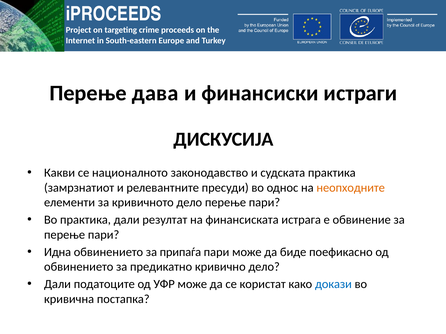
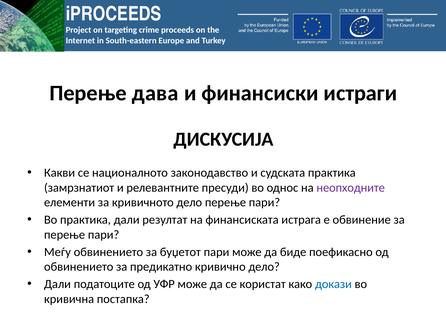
неопходните colour: orange -> purple
Идна: Идна -> Меѓу
припаѓа: припаѓа -> буџетот
